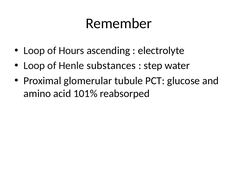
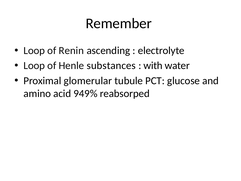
Hours: Hours -> Renin
step: step -> with
101%: 101% -> 949%
